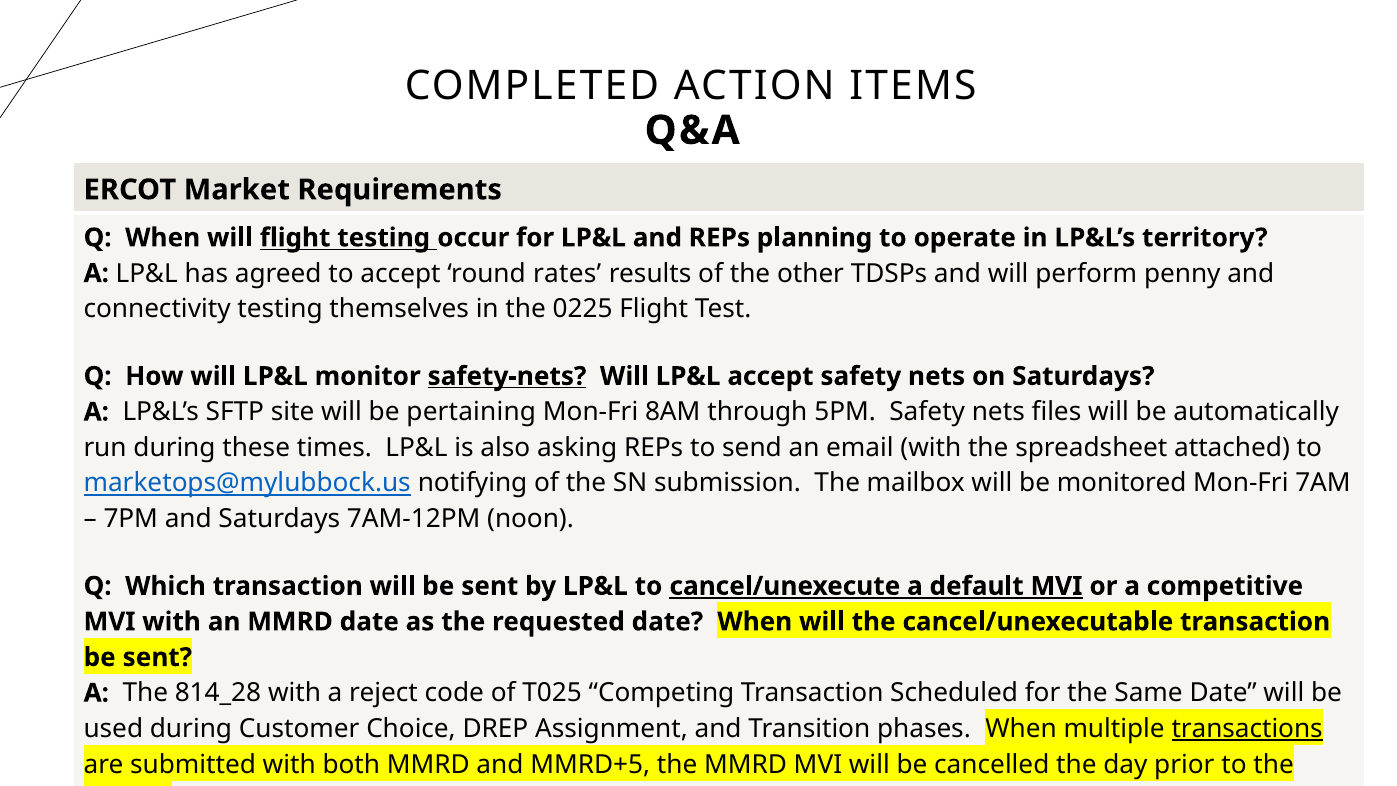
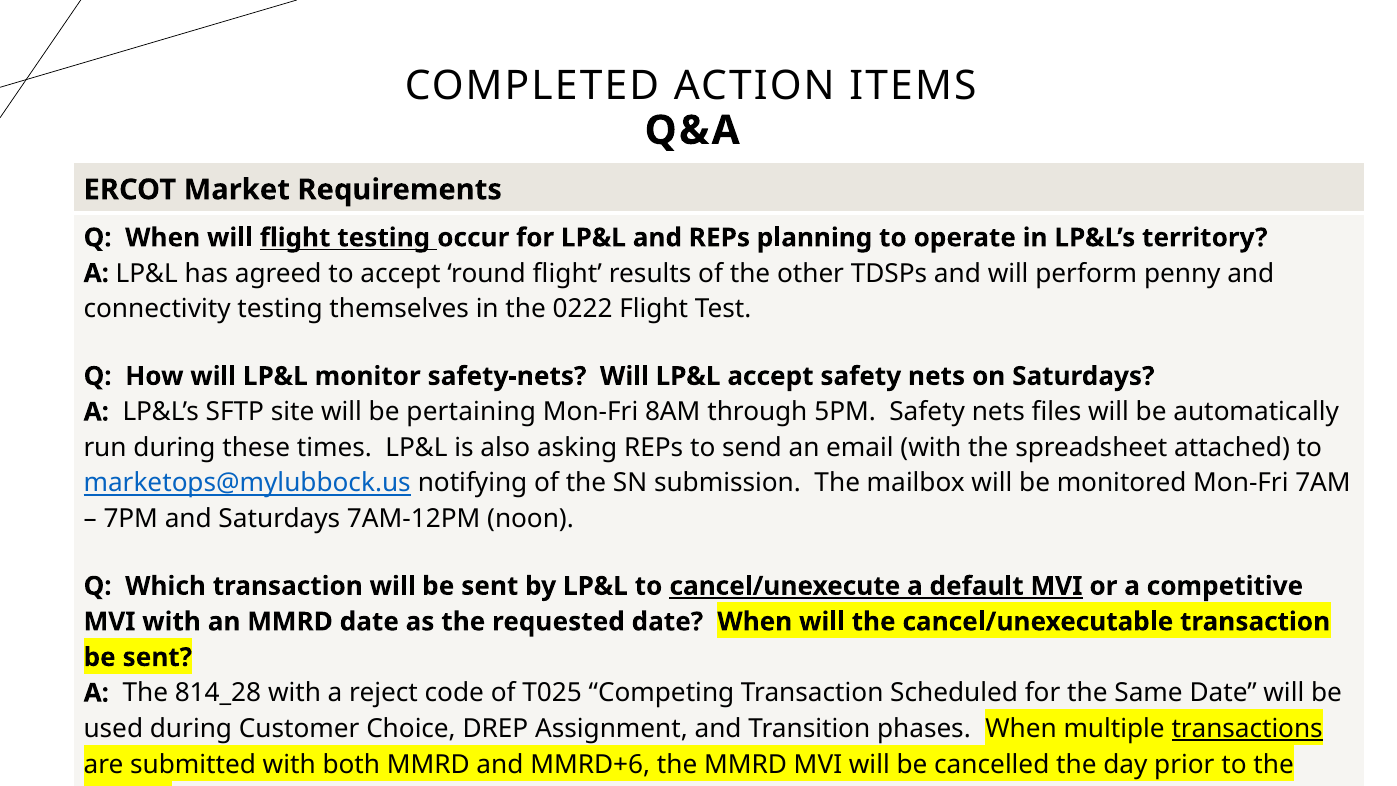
round rates: rates -> flight
0225: 0225 -> 0222
safety-nets underline: present -> none
MMRD+5: MMRD+5 -> MMRD+6
